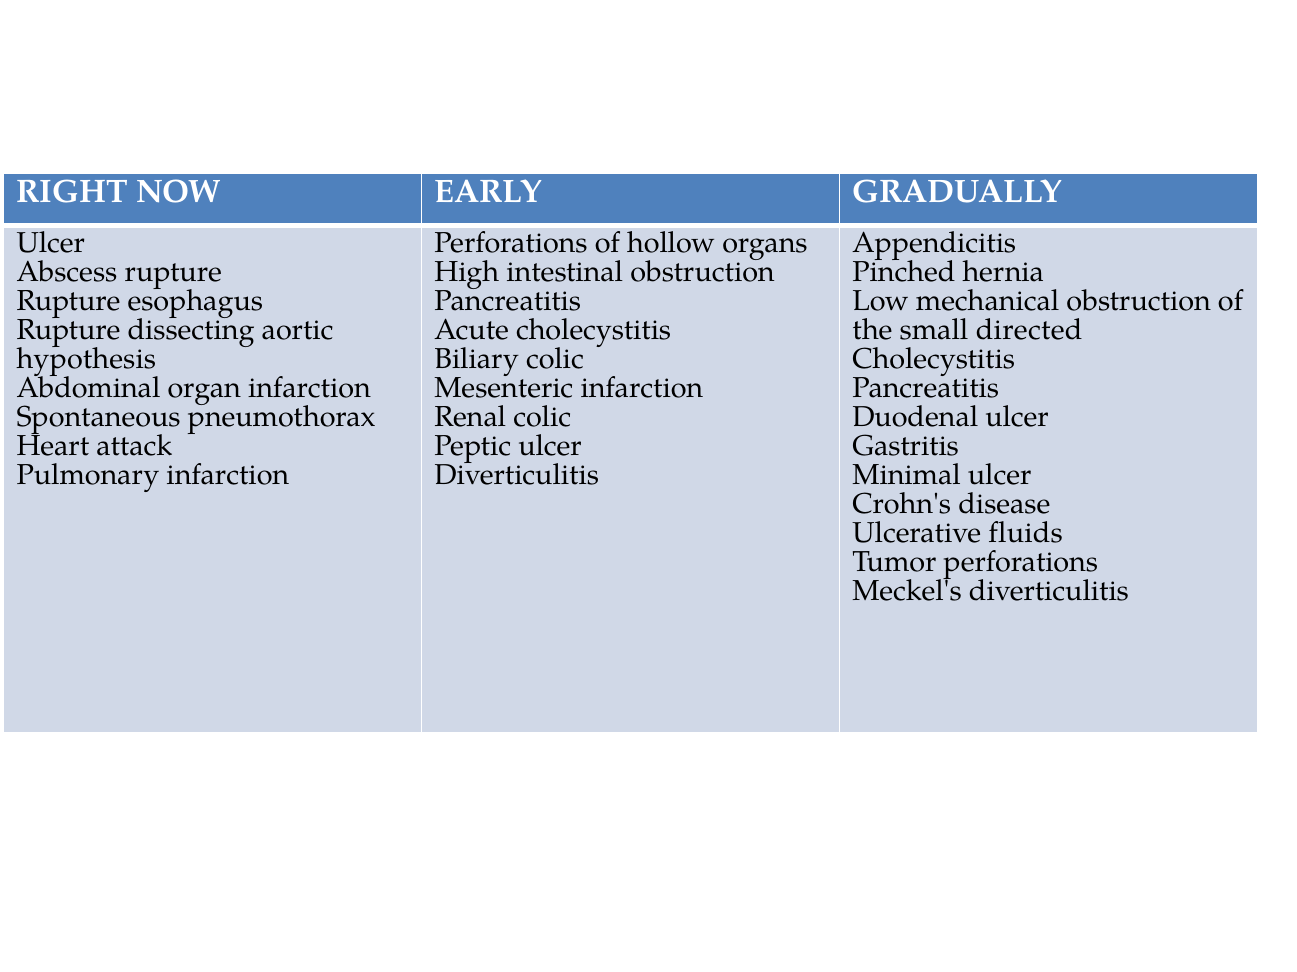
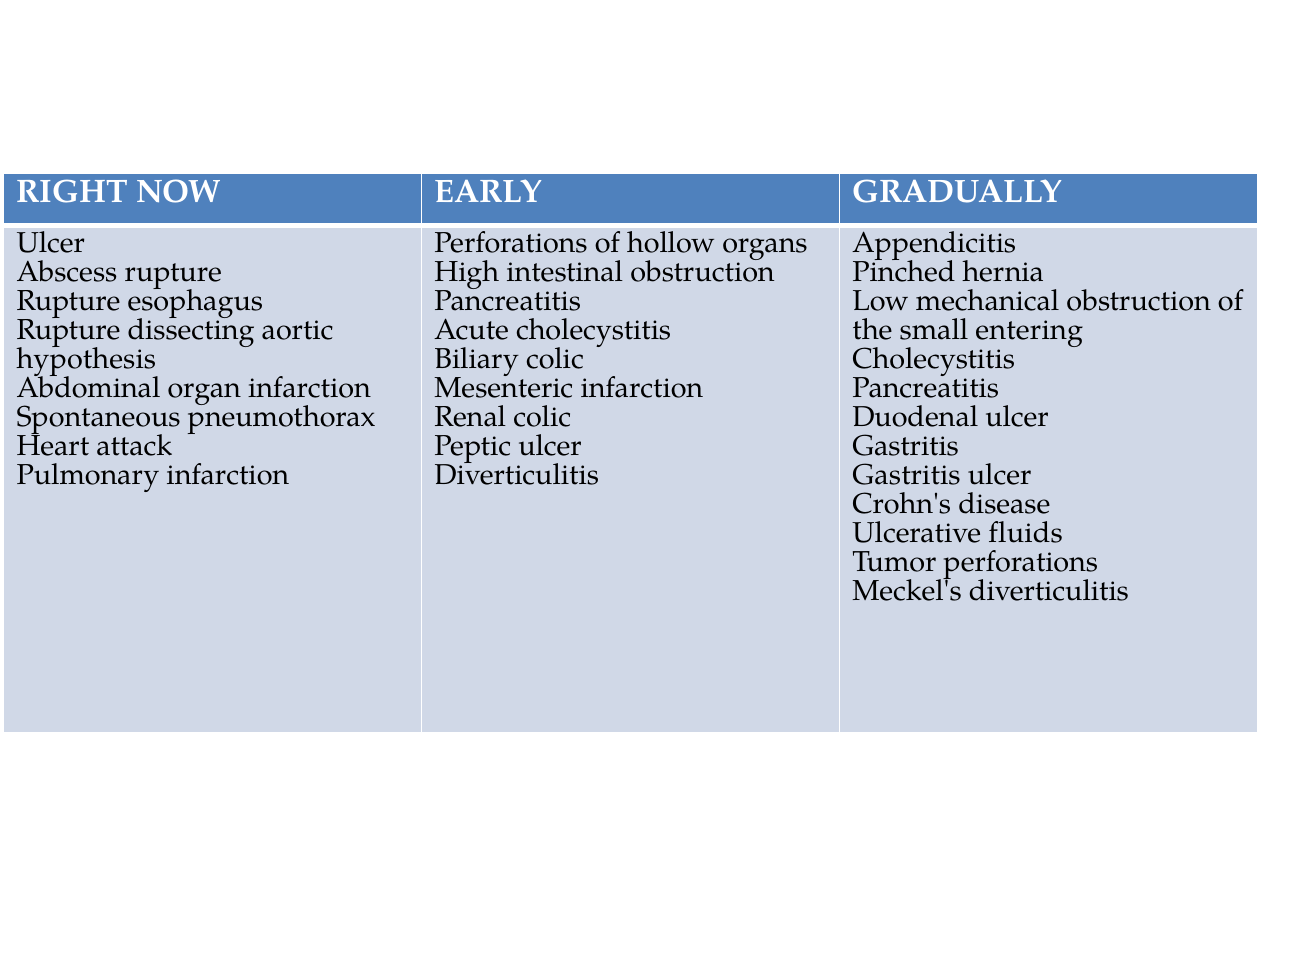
directed: directed -> entering
Minimal at (907, 476): Minimal -> Gastritis
